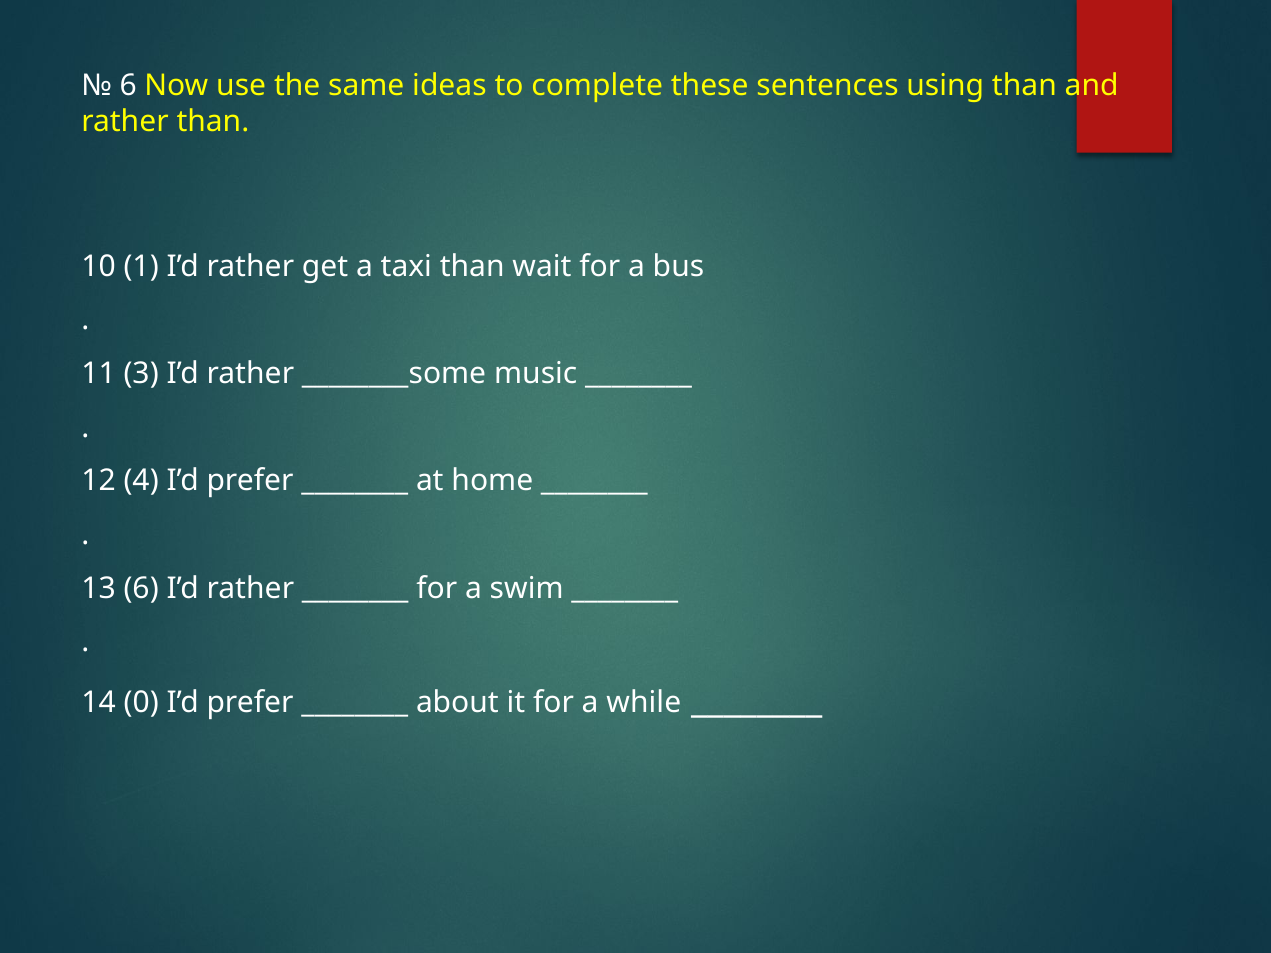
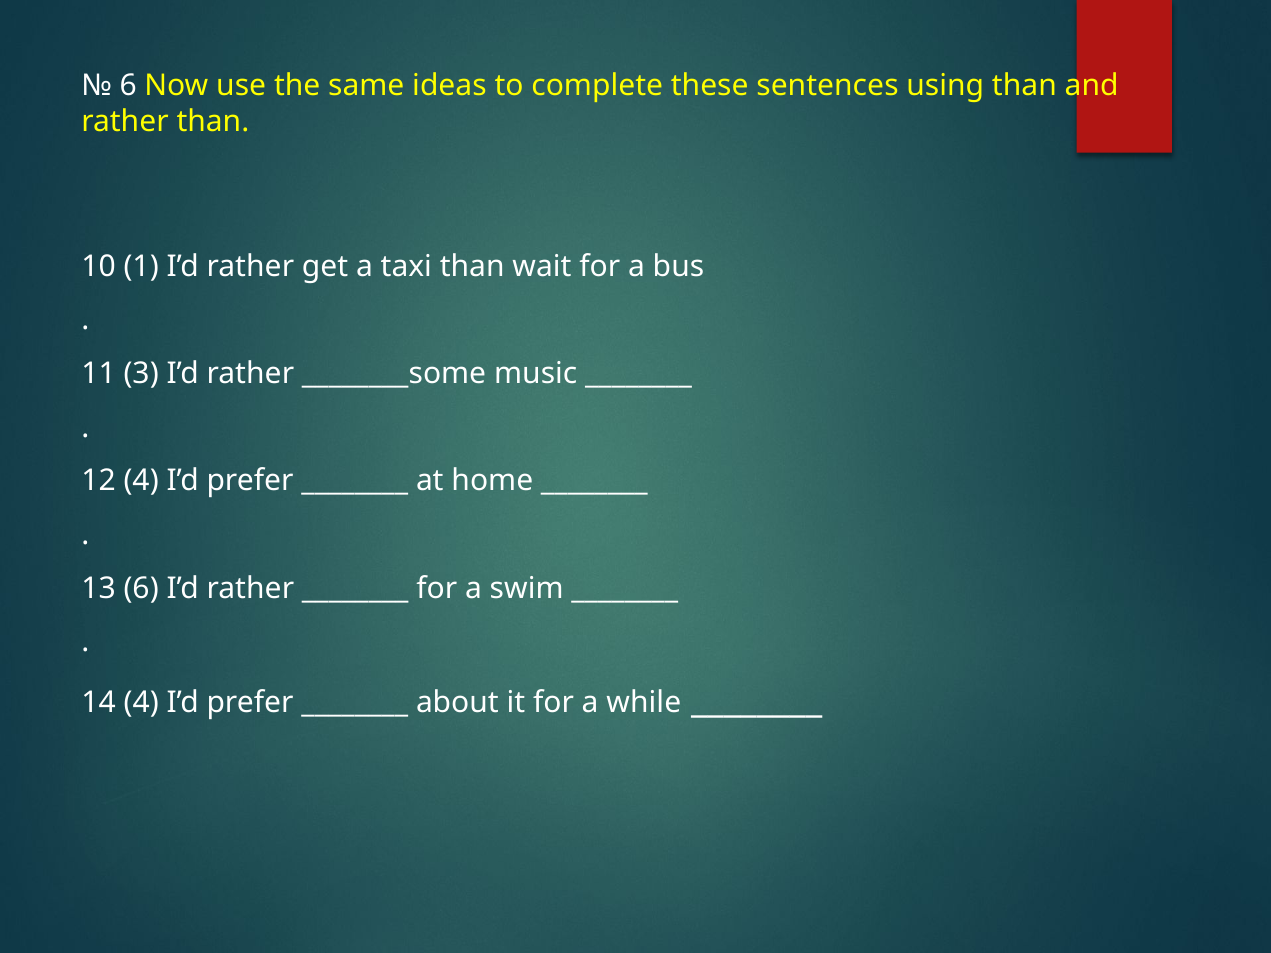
14 0: 0 -> 4
